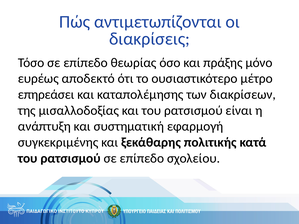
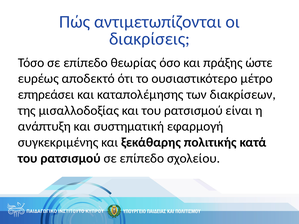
μόνο: μόνο -> ώστε
